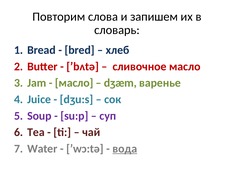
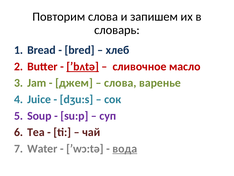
ʹbʌtə underline: none -> present
масло at (74, 83): масло -> джем
dʒæm at (120, 83): dʒæm -> слова
